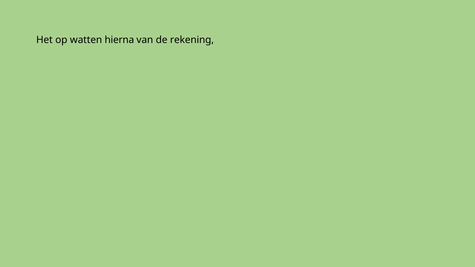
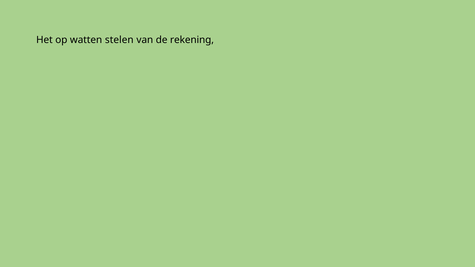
hierna: hierna -> stelen
